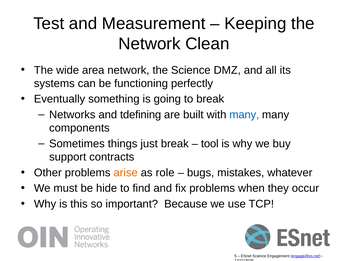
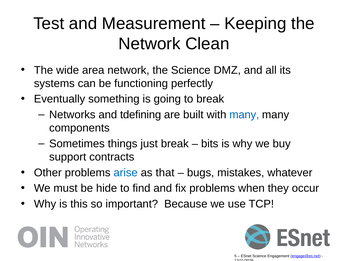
tool: tool -> bits
arise colour: orange -> blue
role: role -> that
